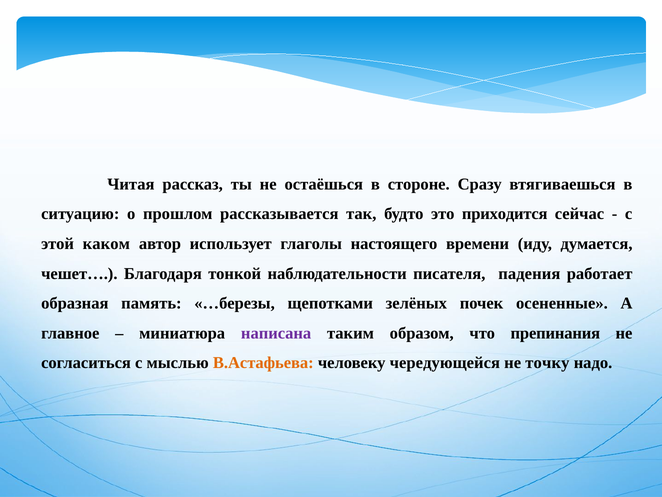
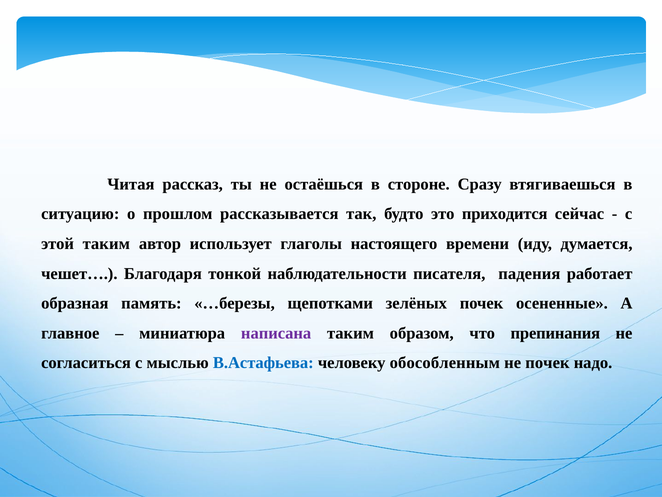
этой каком: каком -> таким
В.Астафьева colour: orange -> blue
чередующейся: чередующейся -> обособленным
не точку: точку -> почек
